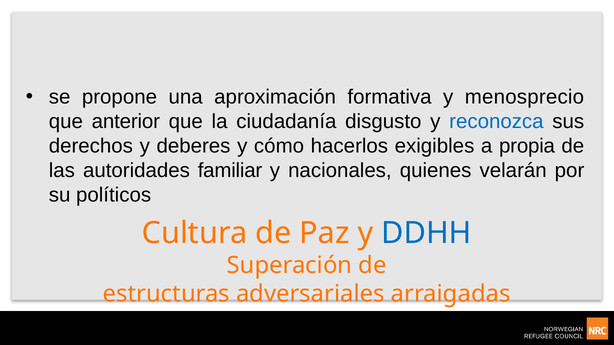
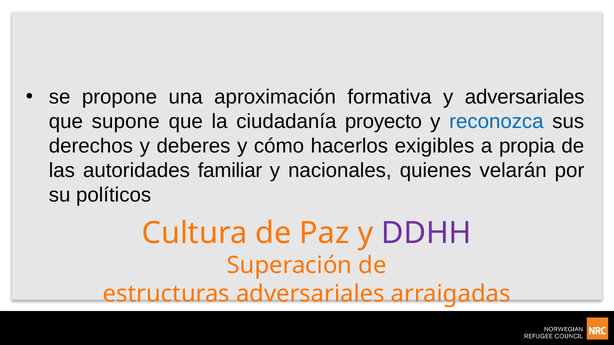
y menosprecio: menosprecio -> adversariales
anterior: anterior -> supone
disgusto: disgusto -> proyecto
DDHH colour: blue -> purple
